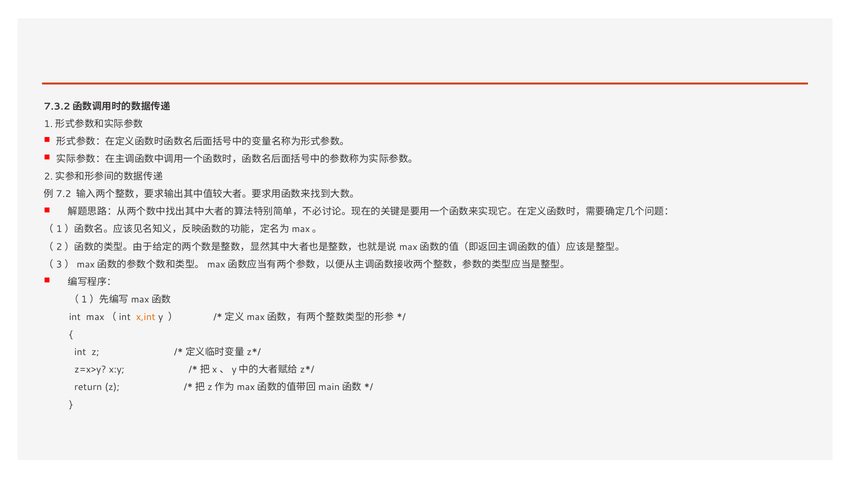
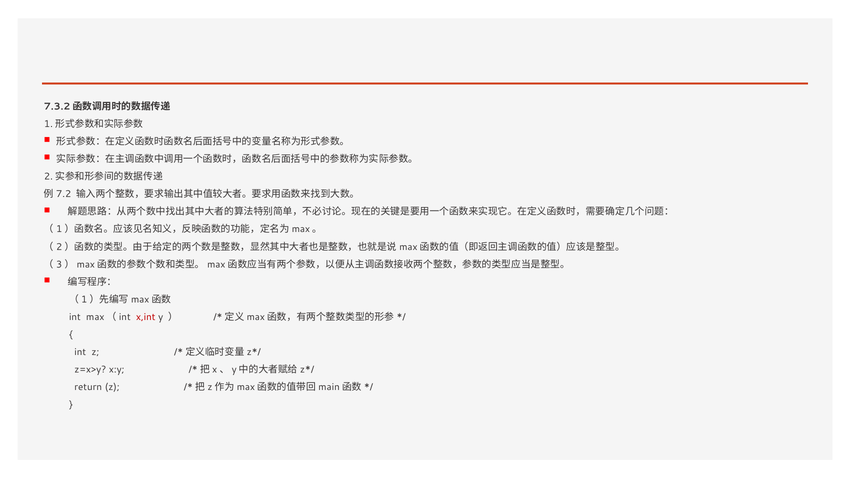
x,int colour: orange -> red
